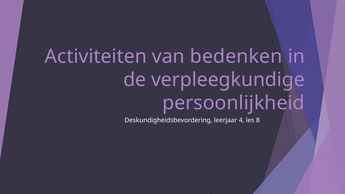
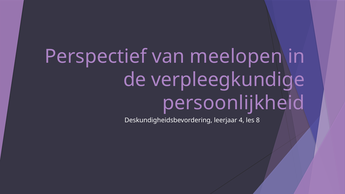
Activiteiten: Activiteiten -> Perspectief
bedenken: bedenken -> meelopen
